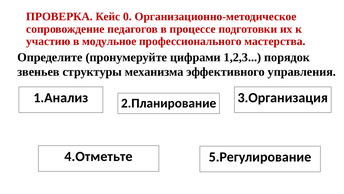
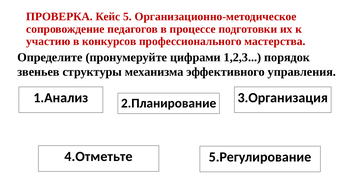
0: 0 -> 5
модульное: модульное -> конкурсов
